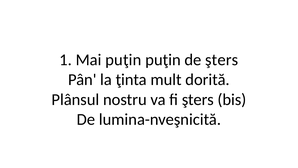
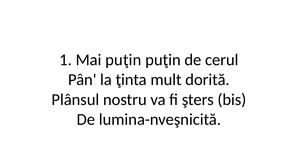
de şters: şters -> cerul
